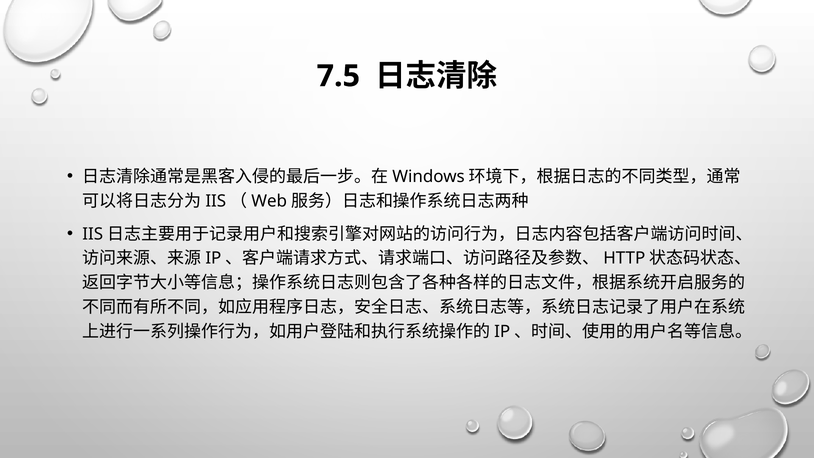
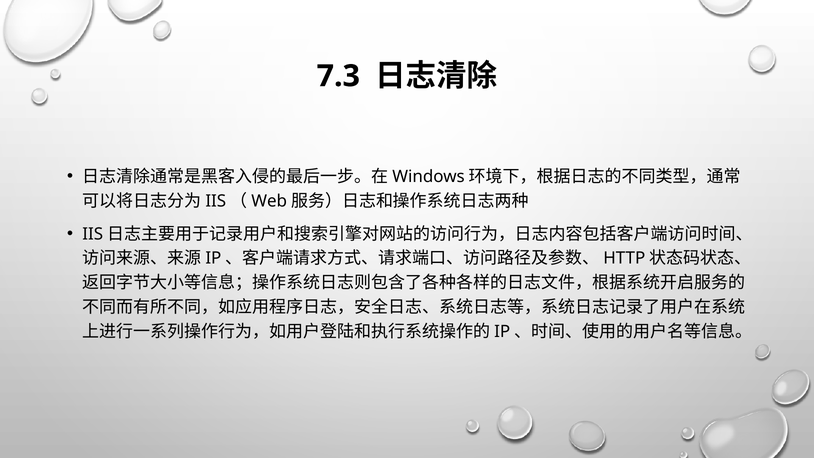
7.5: 7.5 -> 7.3
